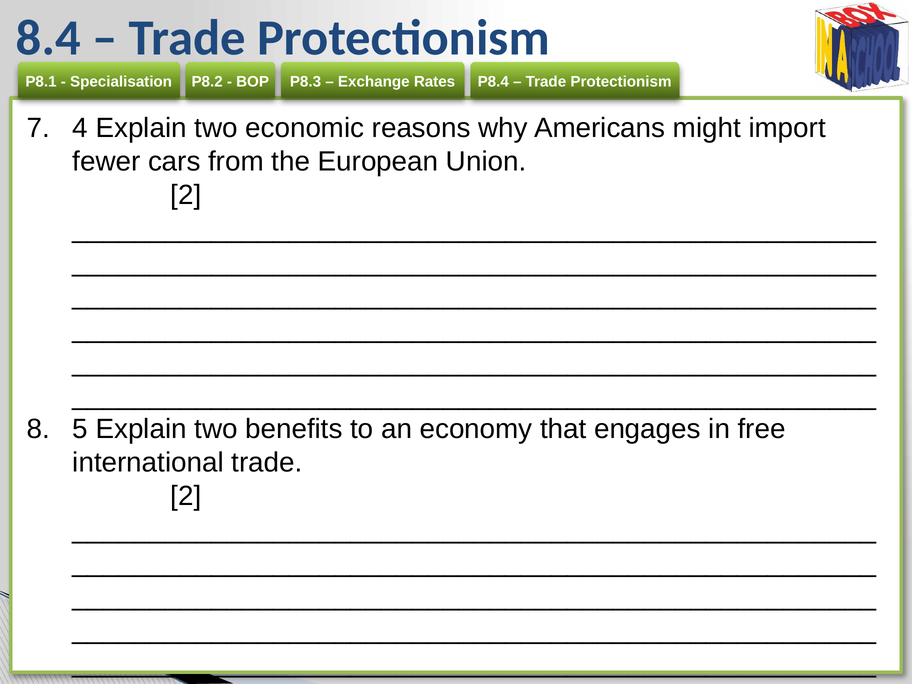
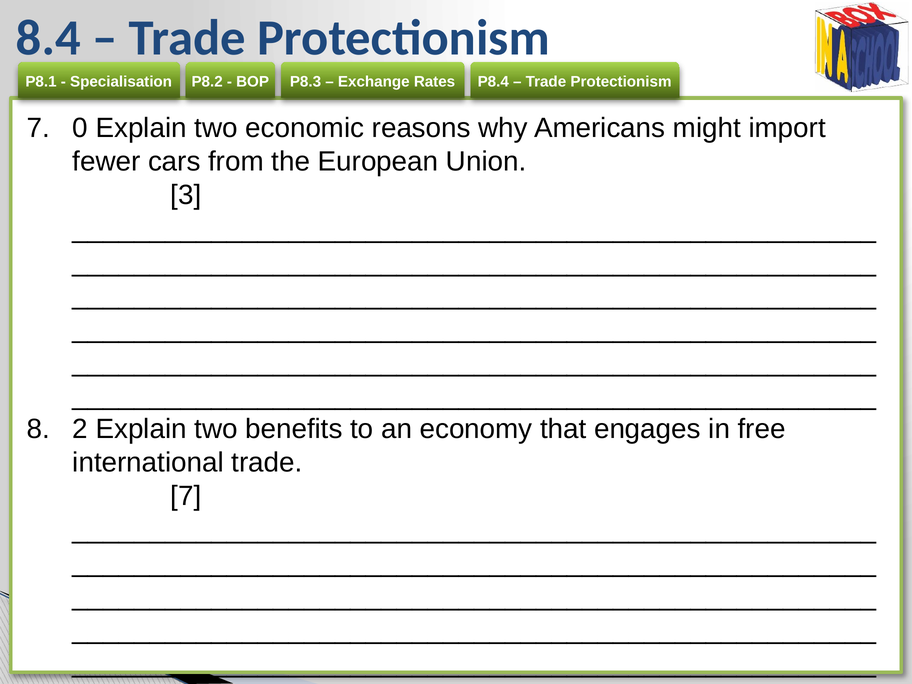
4: 4 -> 0
2 at (186, 195): 2 -> 3
5: 5 -> 2
2 at (186, 496): 2 -> 7
